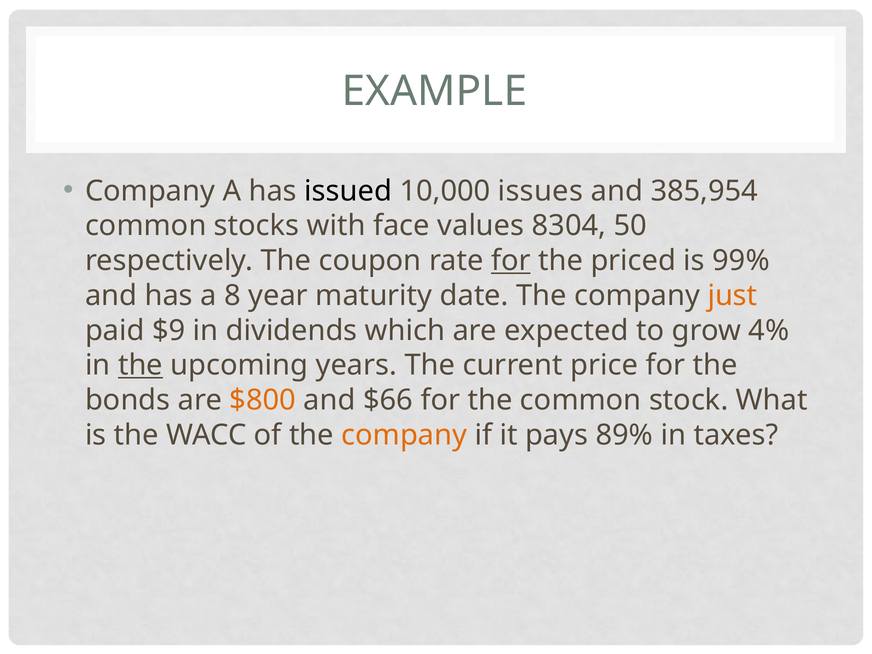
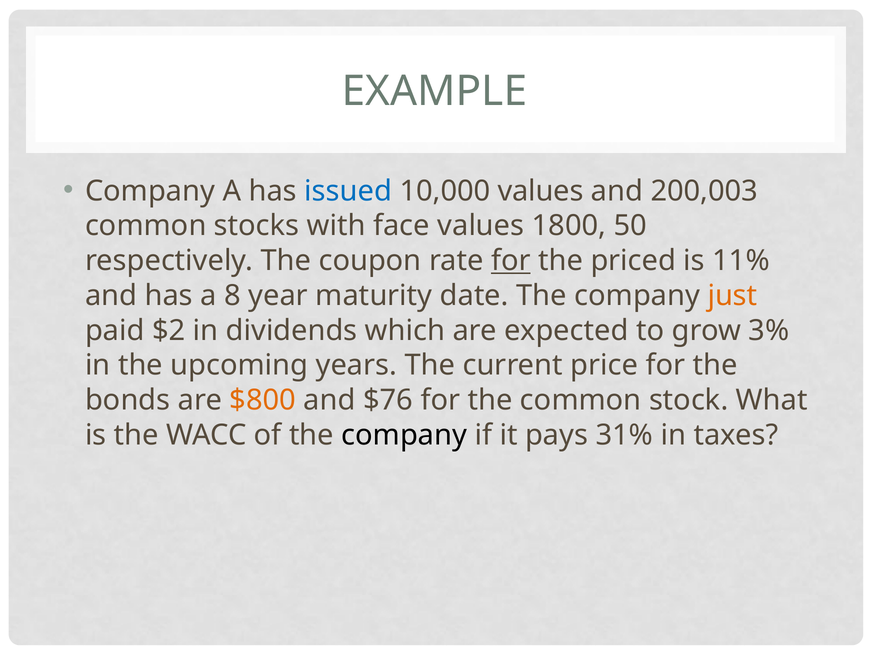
issued colour: black -> blue
10,000 issues: issues -> values
385,954: 385,954 -> 200,003
8304: 8304 -> 1800
99%: 99% -> 11%
$9: $9 -> $2
4%: 4% -> 3%
the at (140, 365) underline: present -> none
$66: $66 -> $76
company at (404, 435) colour: orange -> black
89%: 89% -> 31%
